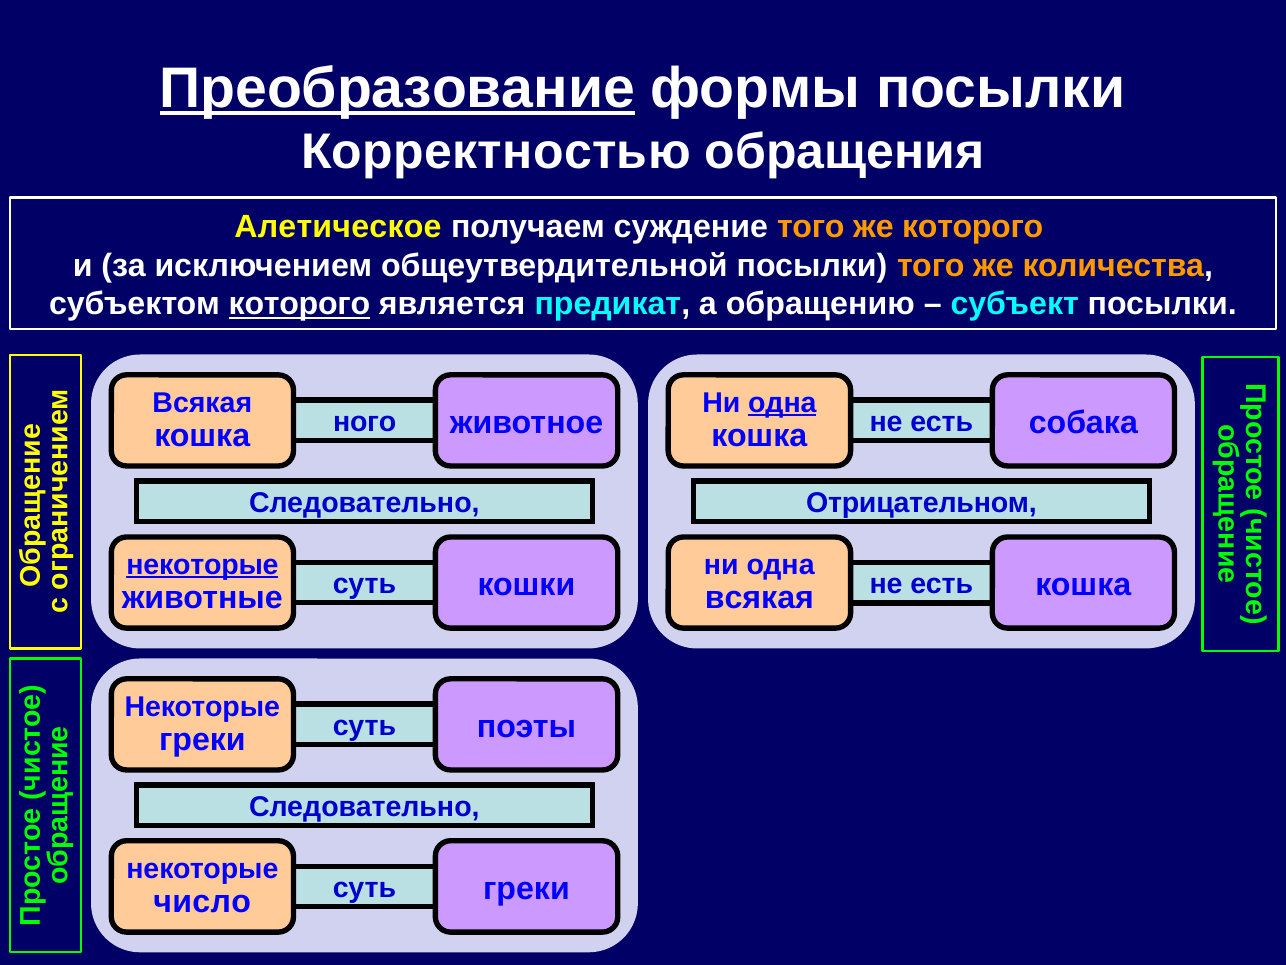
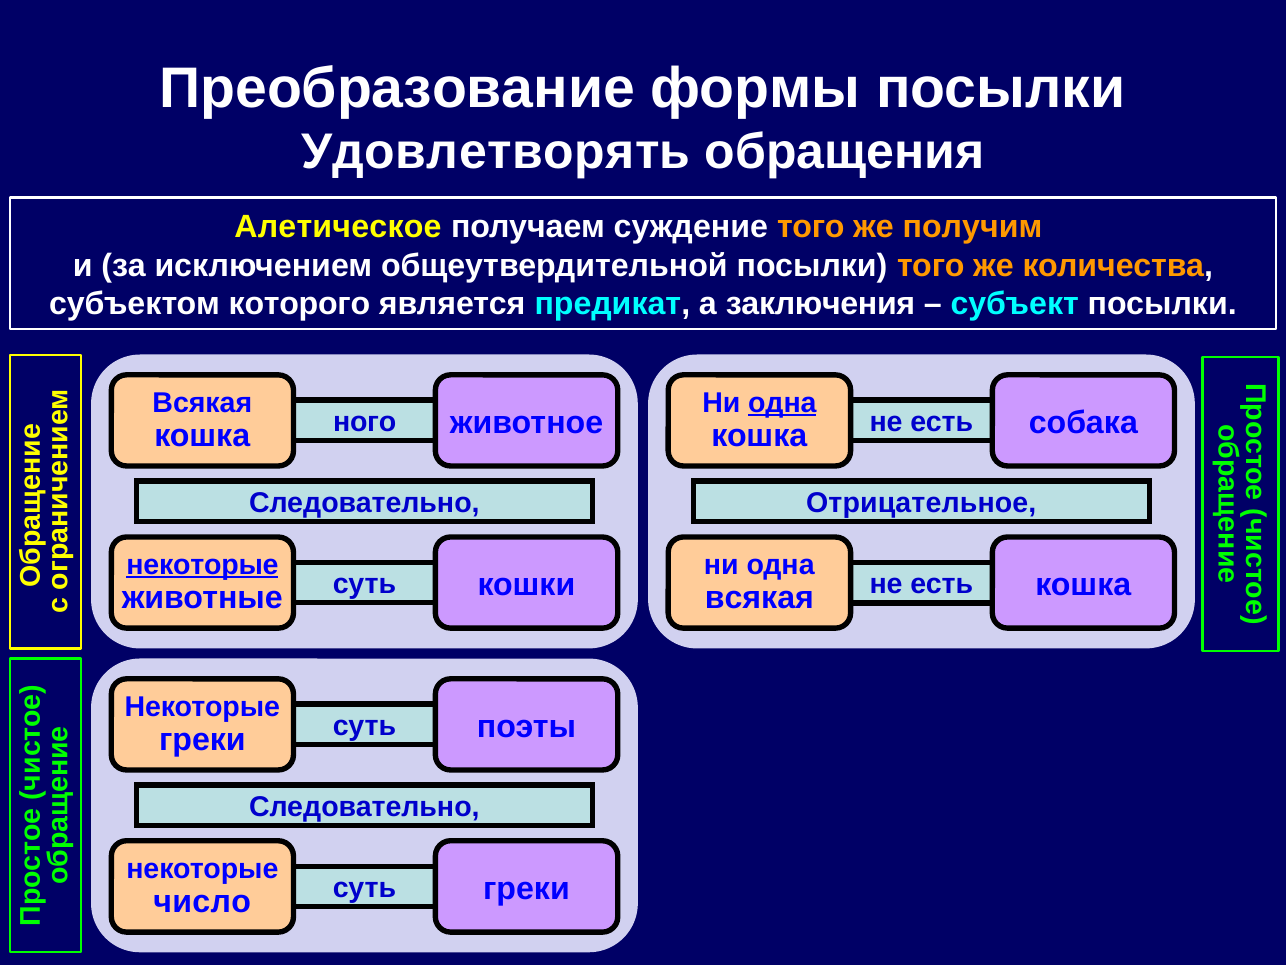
Преобразование underline: present -> none
Корректностью: Корректностью -> Удовлетворять
же которого: которого -> получим
которого at (299, 304) underline: present -> none
обращению: обращению -> заключения
Отрицательном: Отрицательном -> Отрицательное
